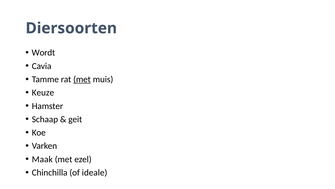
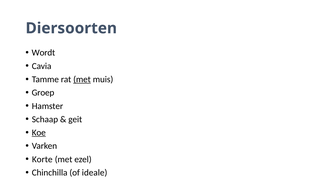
Keuze: Keuze -> Groep
Koe underline: none -> present
Maak: Maak -> Korte
